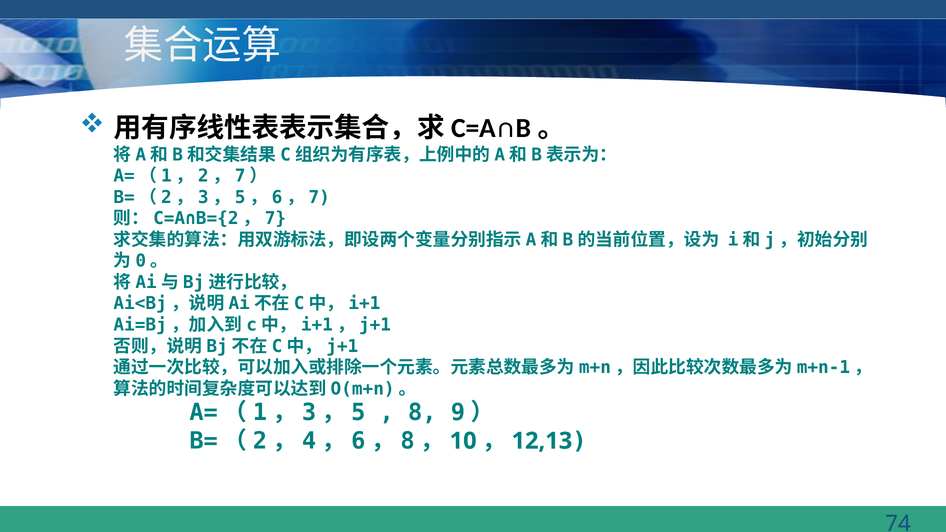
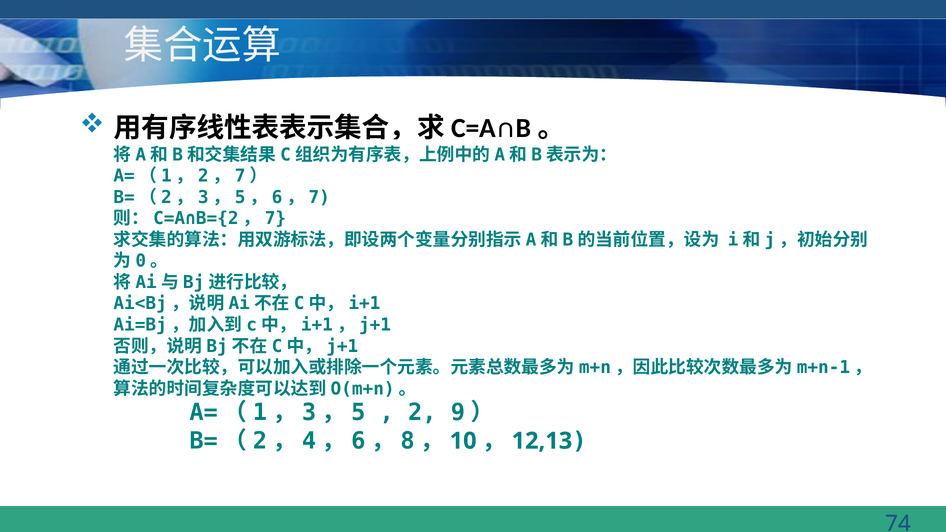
8: 8 -> 2
